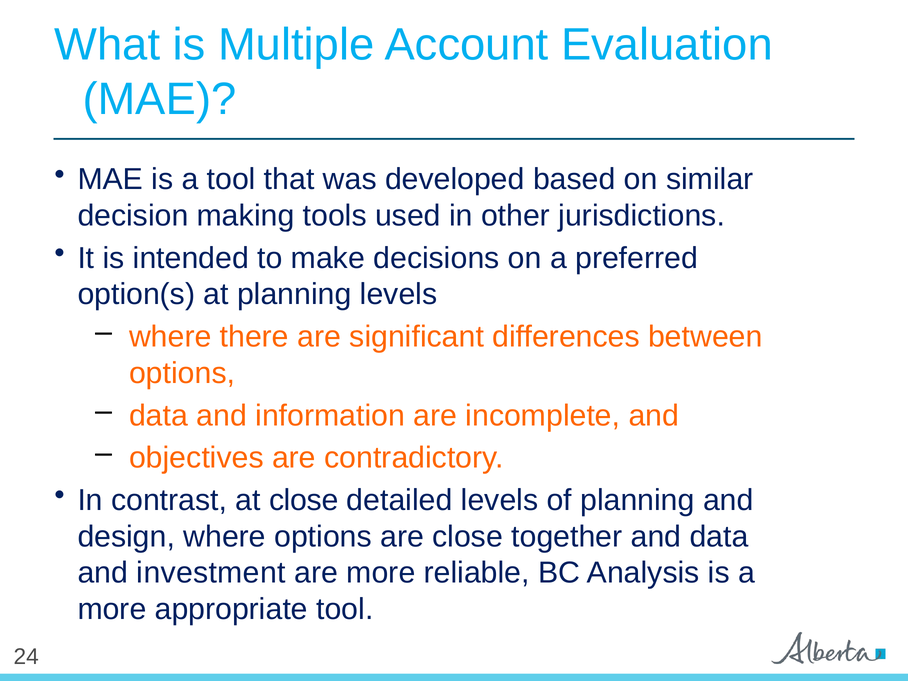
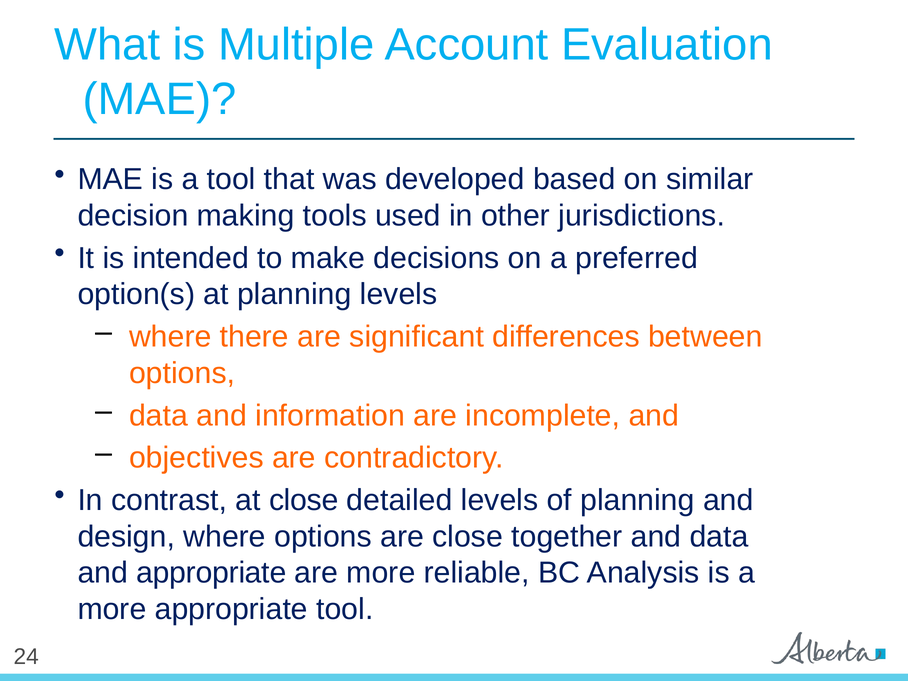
and investment: investment -> appropriate
